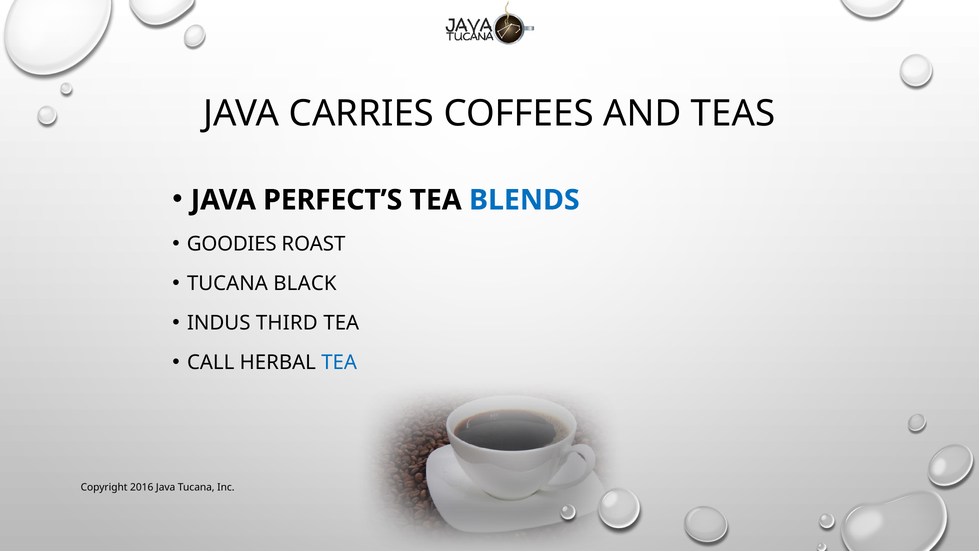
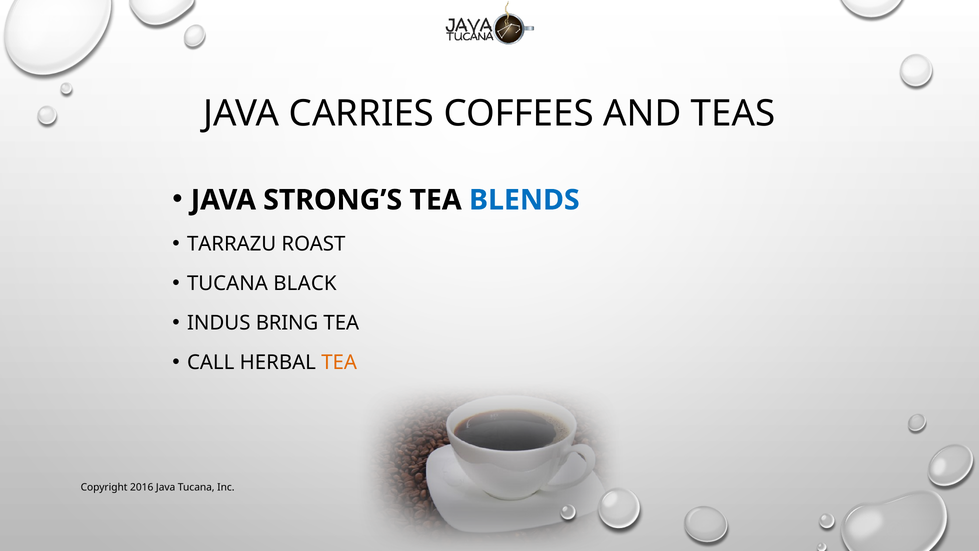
PERFECT’S: PERFECT’S -> STRONG’S
GOODIES: GOODIES -> TARRAZU
THIRD: THIRD -> BRING
TEA at (339, 363) colour: blue -> orange
